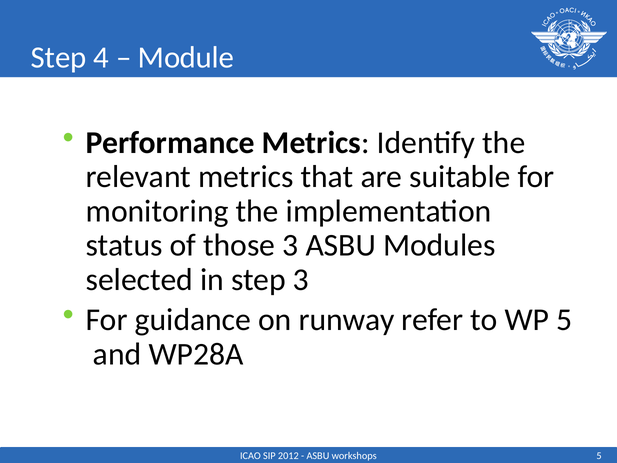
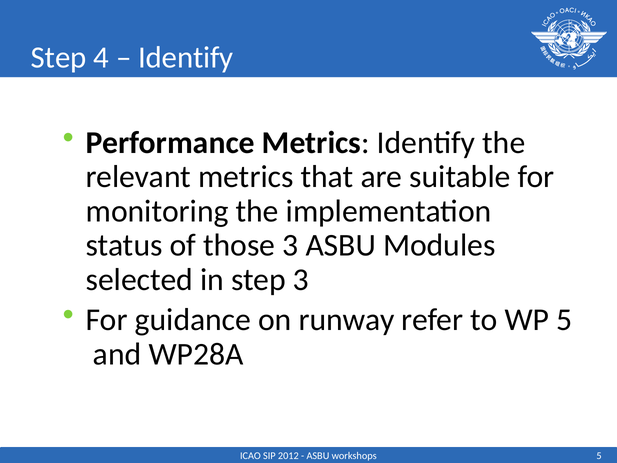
Module at (186, 58): Module -> Identify
